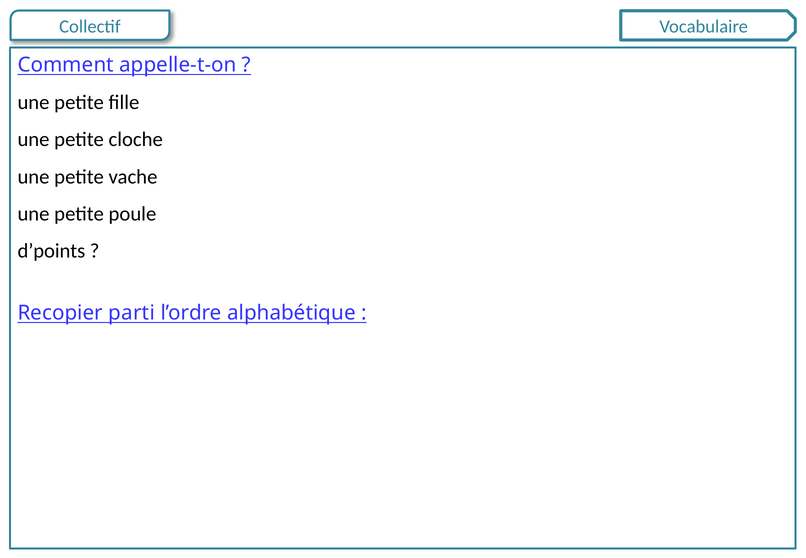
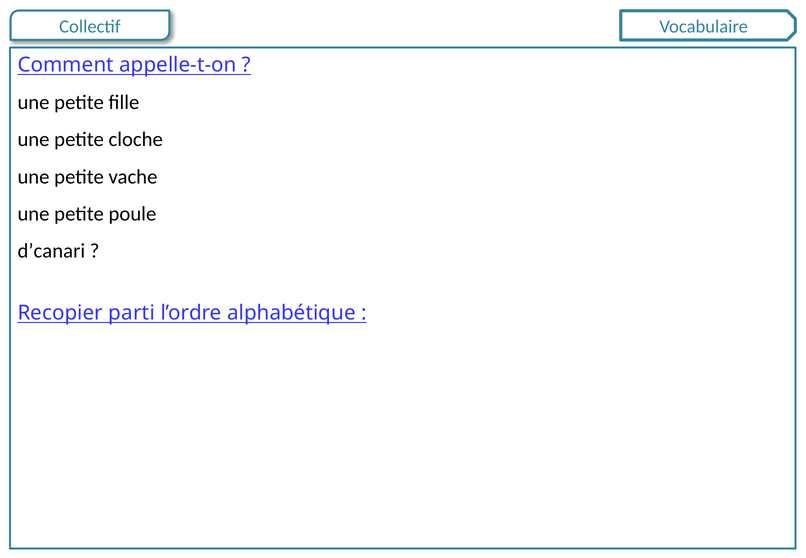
d’points: d’points -> d’canari
